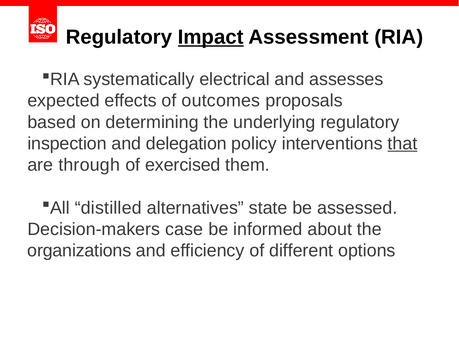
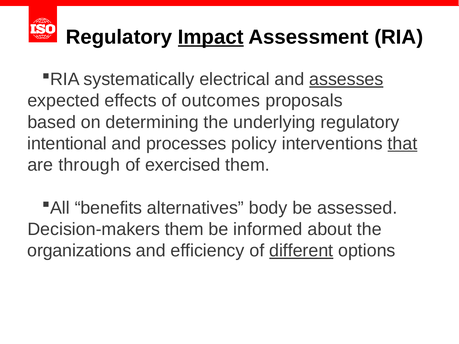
assesses underline: none -> present
inspection: inspection -> intentional
delegation: delegation -> processes
distilled: distilled -> benefits
state: state -> body
Decision-makers case: case -> them
different underline: none -> present
